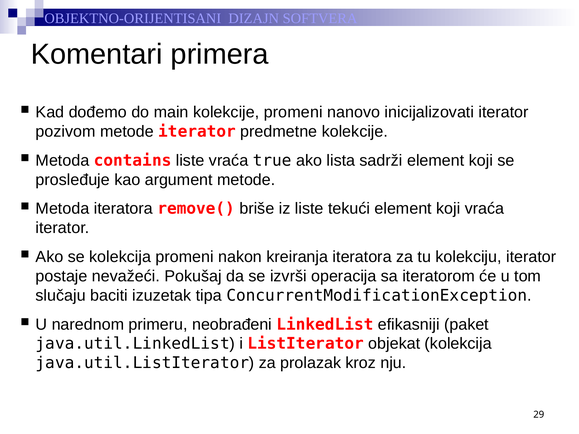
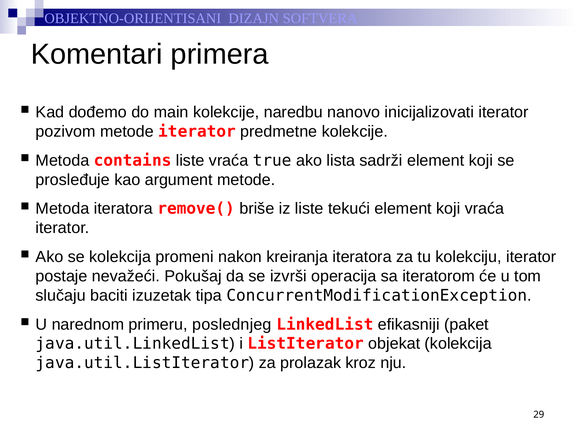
kolekcije promeni: promeni -> naredbu
neobrađeni: neobrađeni -> poslednjeg
